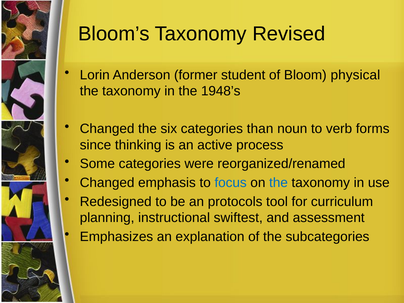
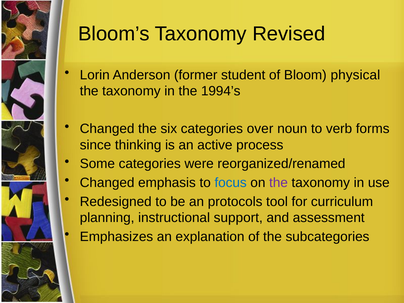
1948’s: 1948’s -> 1994’s
than: than -> over
the at (278, 183) colour: blue -> purple
swiftest: swiftest -> support
